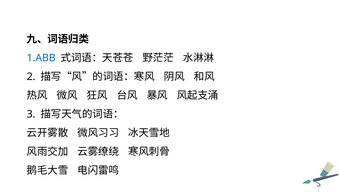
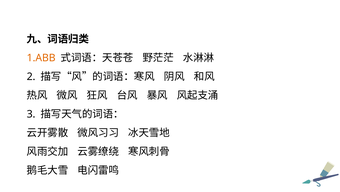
1.ABB colour: blue -> orange
